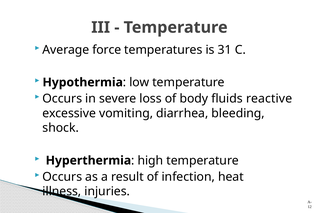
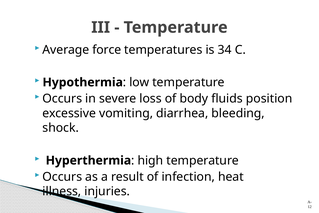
31: 31 -> 34
reactive: reactive -> position
